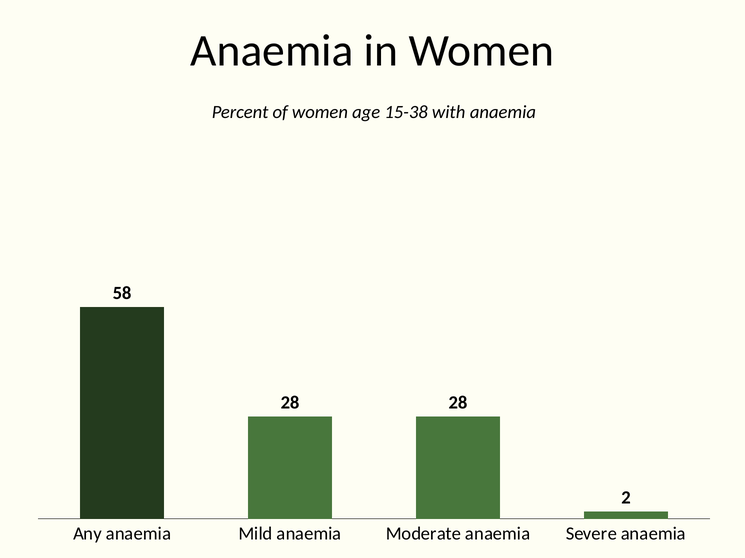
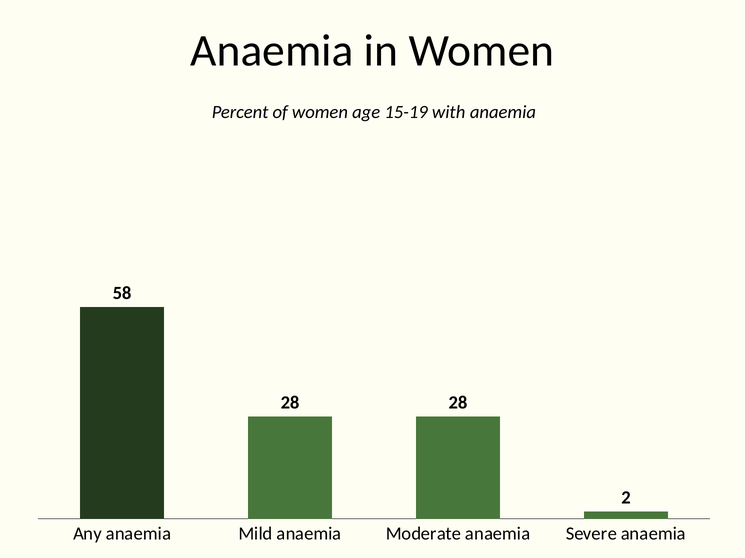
15-38: 15-38 -> 15-19
